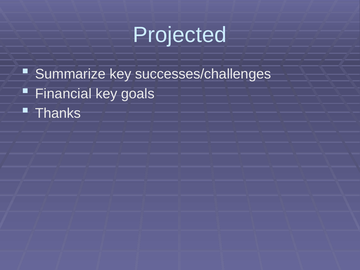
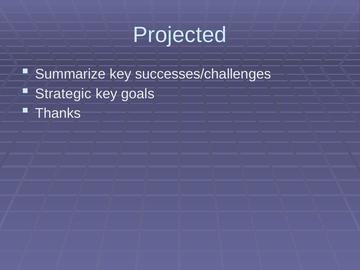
Financial: Financial -> Strategic
